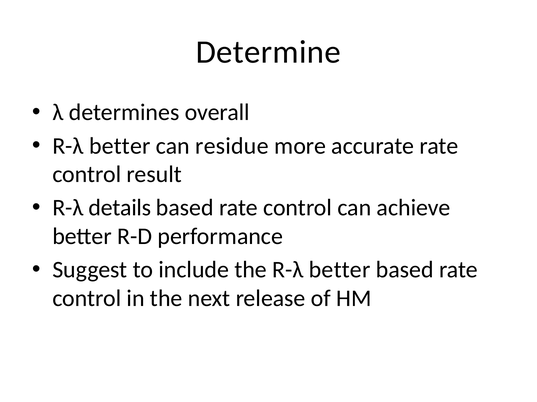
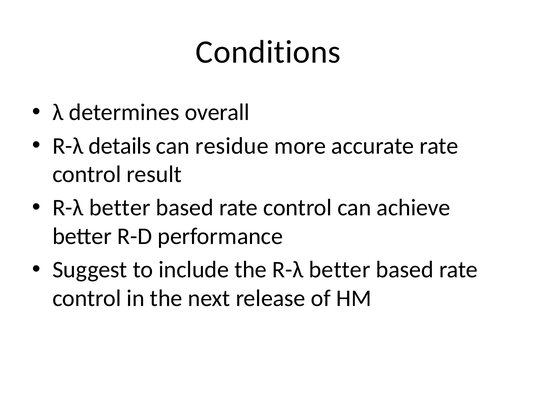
Determine: Determine -> Conditions
better at (120, 146): better -> details
details at (120, 208): details -> better
